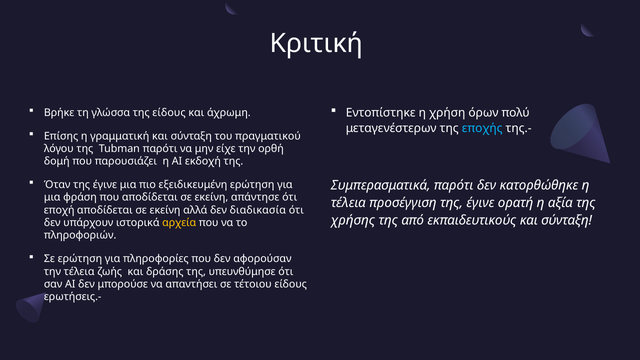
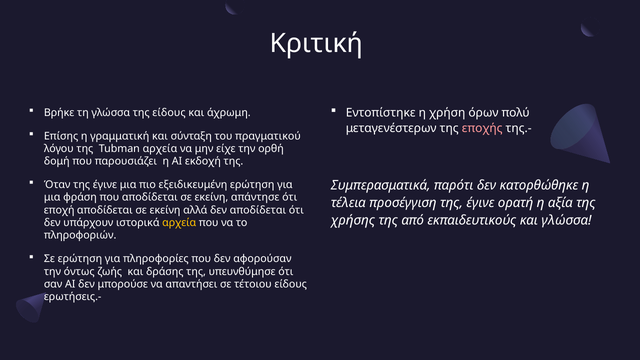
εποχής colour: light blue -> pink
Tubman παρότι: παρότι -> αρχεία
δεν διαδικασία: διαδικασία -> αποδίδεται
εκπαιδευτικούς και σύνταξη: σύνταξη -> γλώσσα
την τέλεια: τέλεια -> όντως
